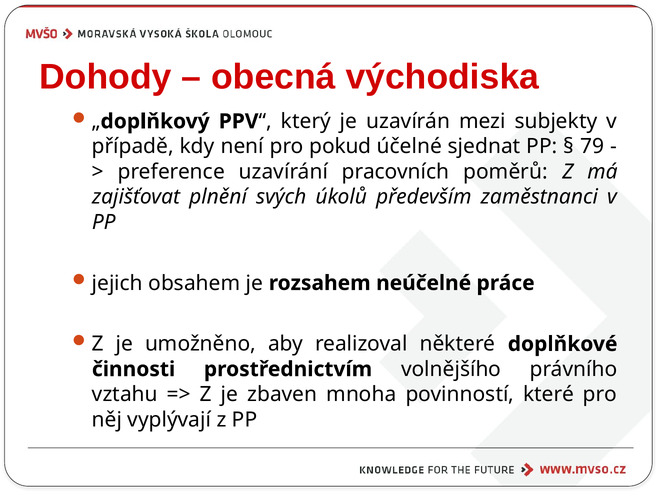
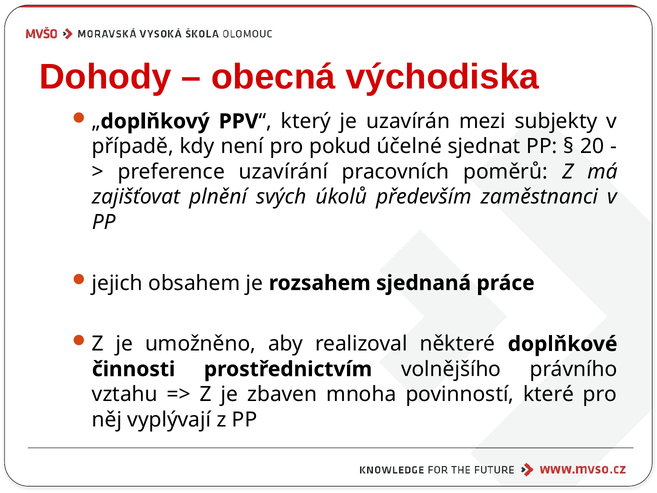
79: 79 -> 20
neúčelné: neúčelné -> sjednaná
